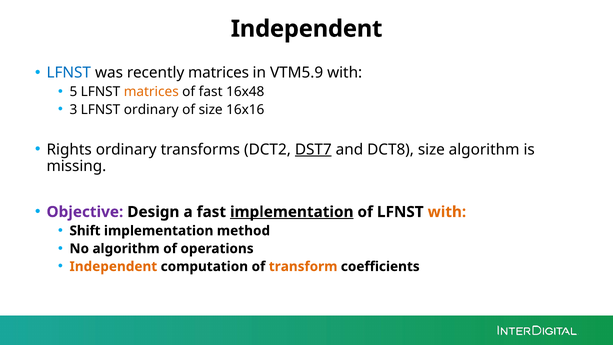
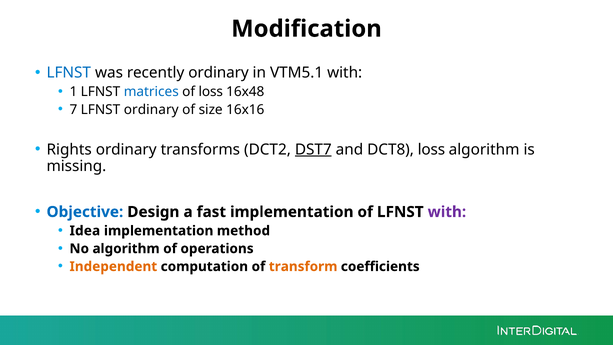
Independent at (307, 29): Independent -> Modification
recently matrices: matrices -> ordinary
VTM5.9: VTM5.9 -> VTM5.1
5: 5 -> 1
matrices at (151, 92) colour: orange -> blue
of fast: fast -> loss
3: 3 -> 7
DCT8 size: size -> loss
Objective colour: purple -> blue
implementation at (292, 212) underline: present -> none
with at (447, 212) colour: orange -> purple
Shift: Shift -> Idea
